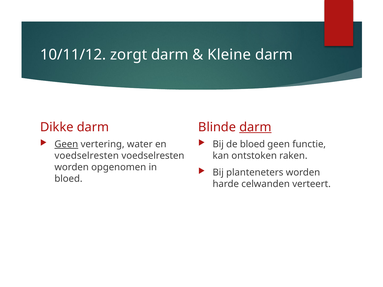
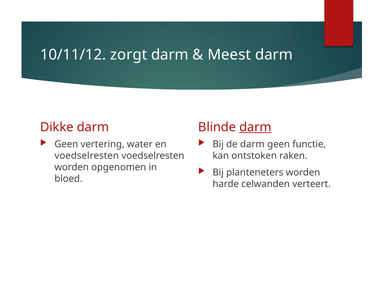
Kleine: Kleine -> Meest
Geen at (66, 144) underline: present -> none
de bloed: bloed -> darm
